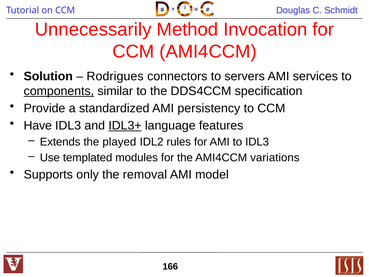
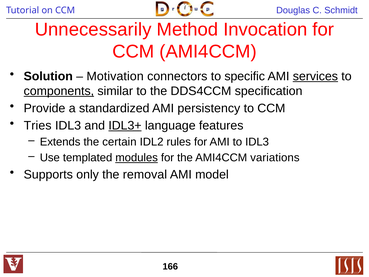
Rodrigues: Rodrigues -> Motivation
servers: servers -> specific
services underline: none -> present
Have: Have -> Tries
played: played -> certain
modules underline: none -> present
